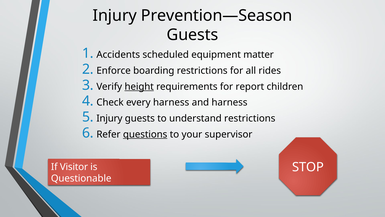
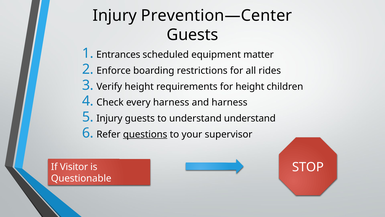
Prevention—Season: Prevention—Season -> Prevention—Center
Accidents: Accidents -> Entrances
height at (139, 86) underline: present -> none
for report: report -> height
understand restrictions: restrictions -> understand
